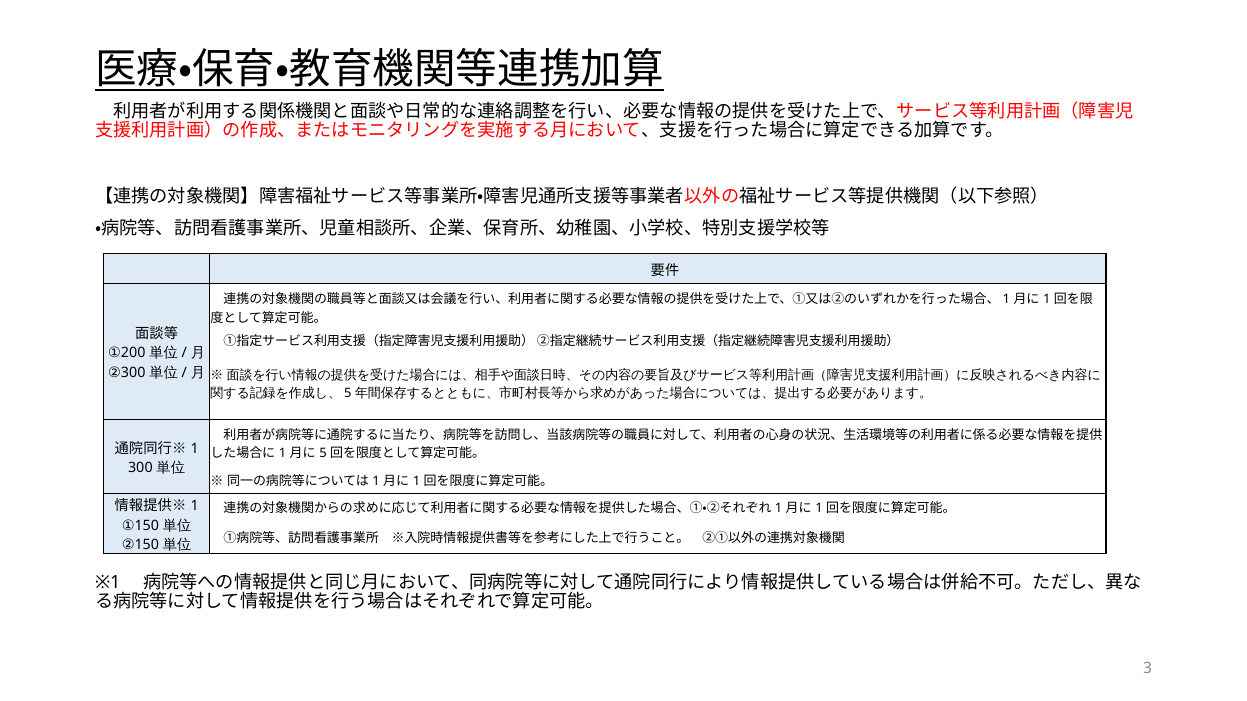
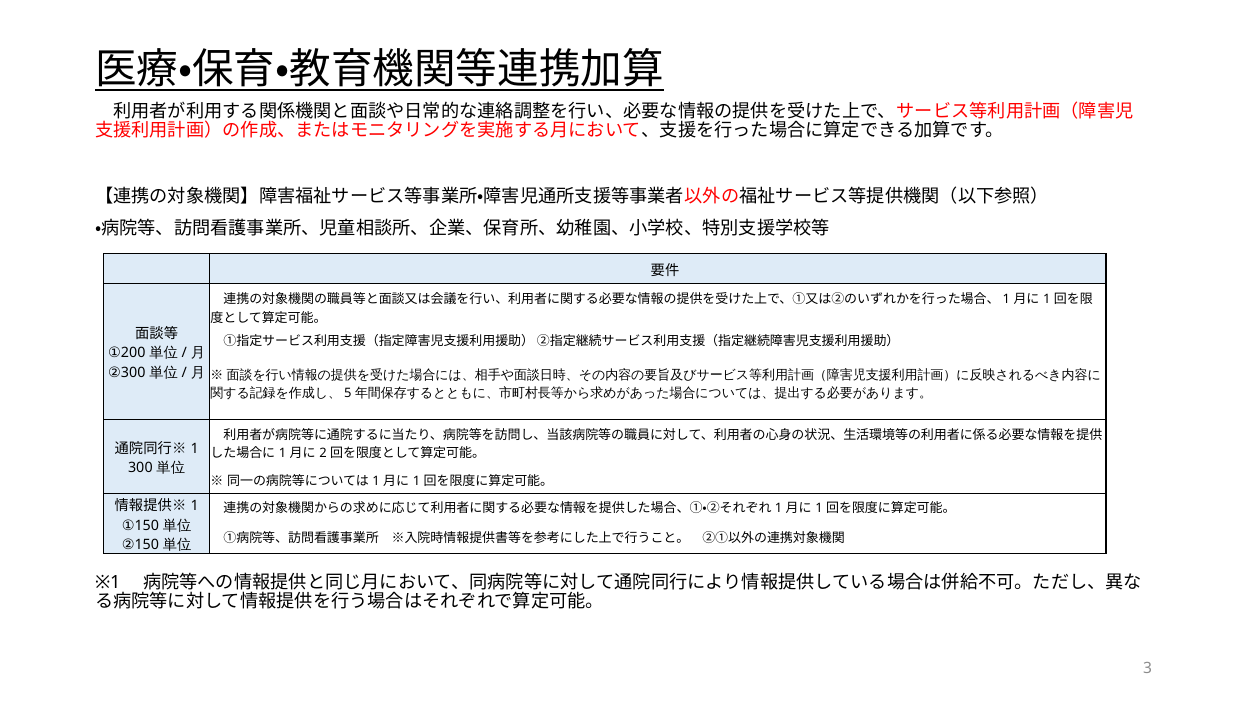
5: 5 -> 2
